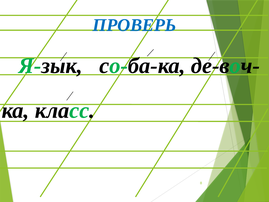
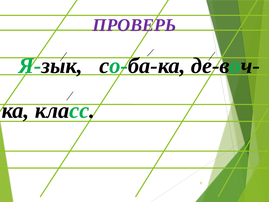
ПРОВЕРЬ colour: blue -> purple
